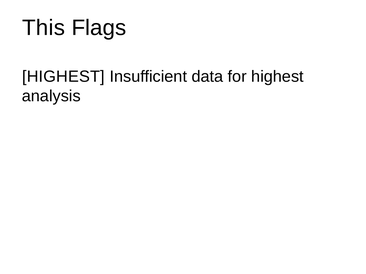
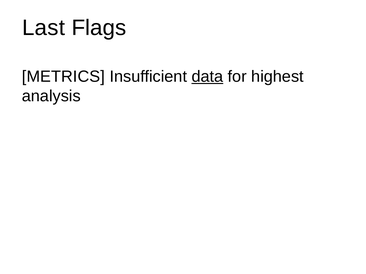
This: This -> Last
HIGHEST at (63, 77): HIGHEST -> METRICS
data underline: none -> present
